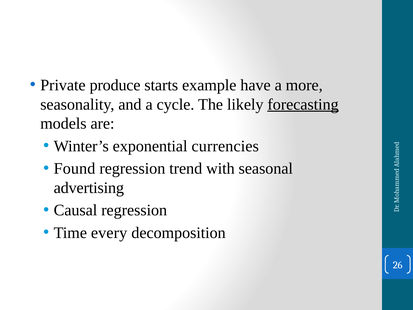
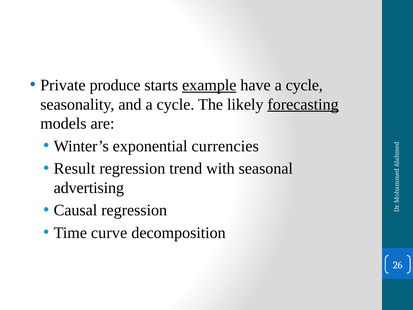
example underline: none -> present
have a more: more -> cycle
Found: Found -> Result
every: every -> curve
